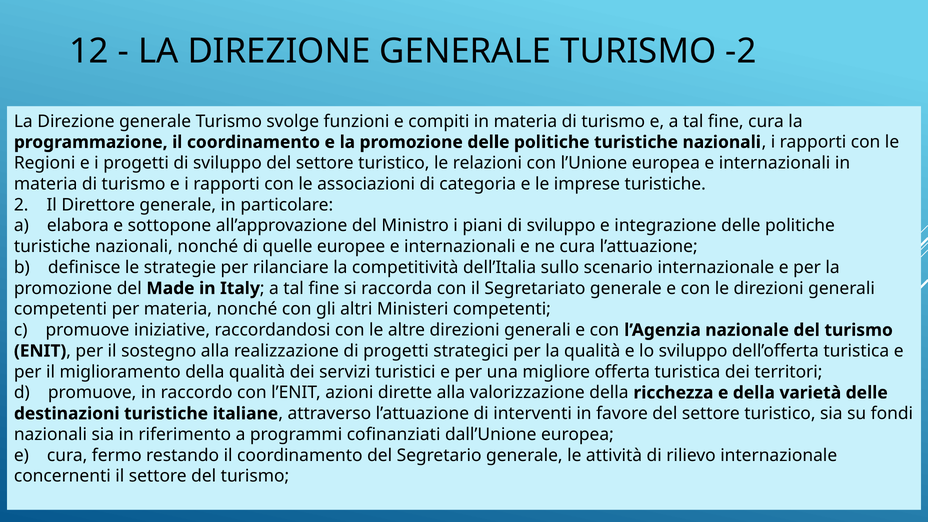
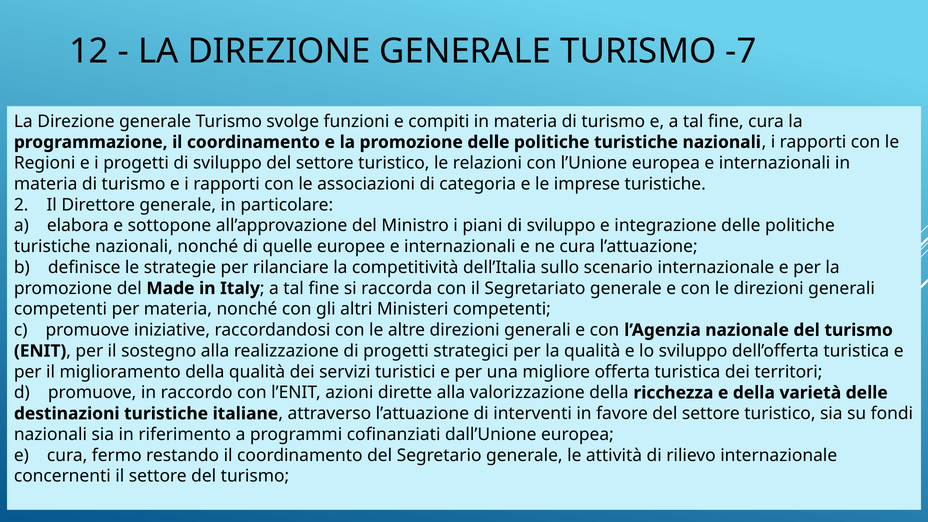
-2: -2 -> -7
